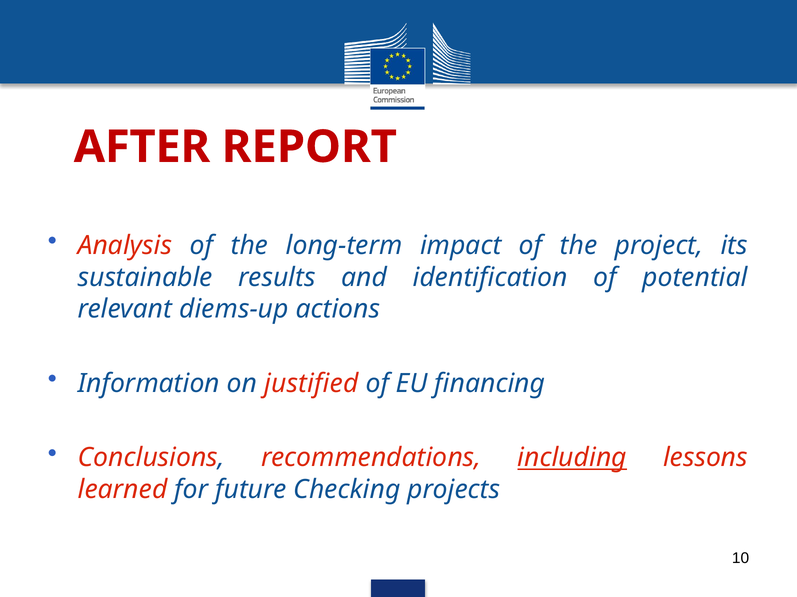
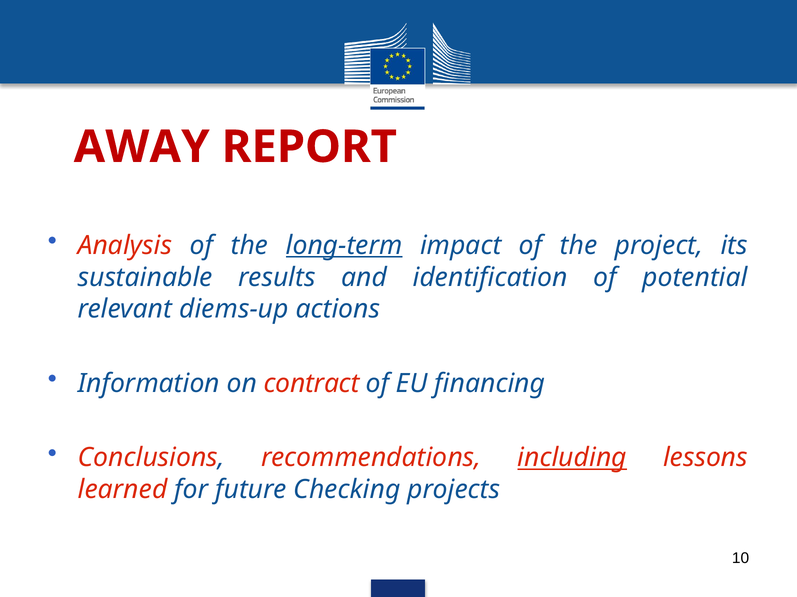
AFTER: AFTER -> AWAY
long-term underline: none -> present
justified: justified -> contract
